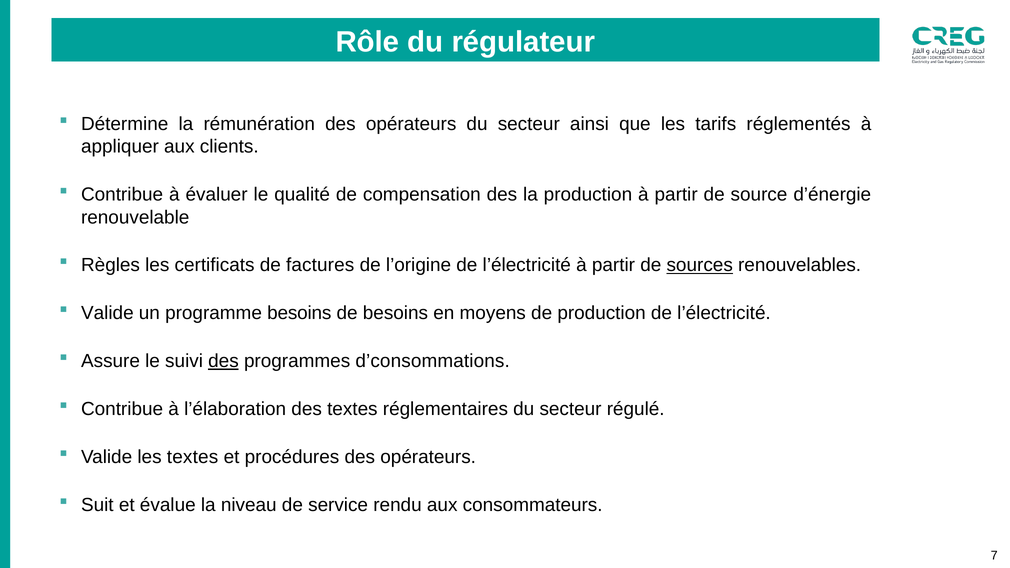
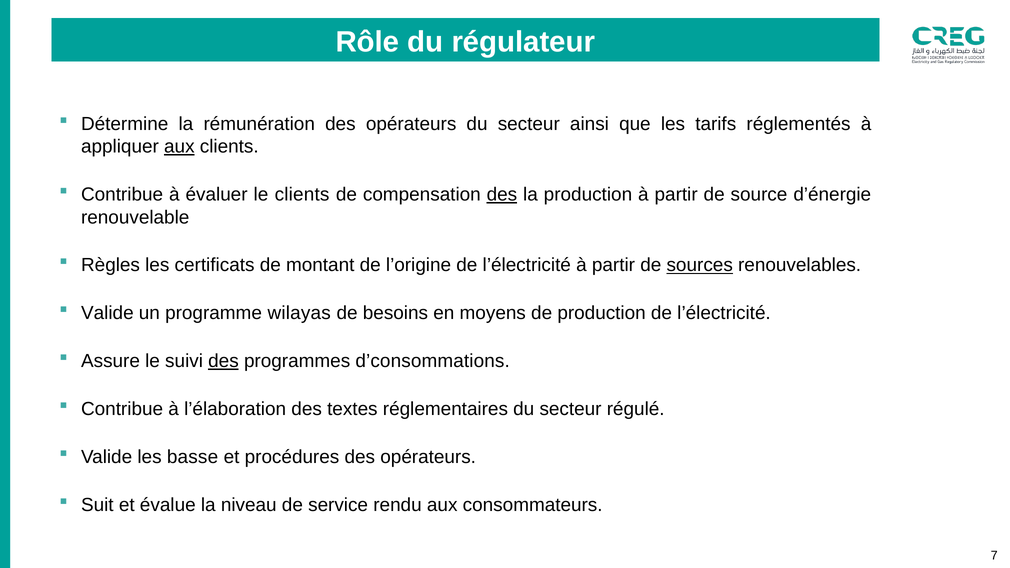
aux at (179, 147) underline: none -> present
le qualité: qualité -> clients
des at (502, 195) underline: none -> present
factures: factures -> montant
programme besoins: besoins -> wilayas
les textes: textes -> basse
